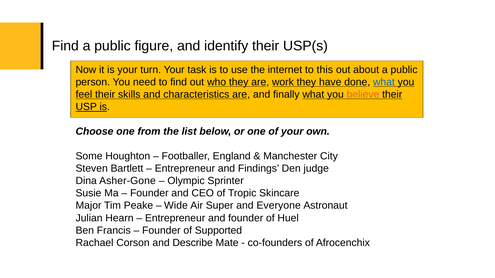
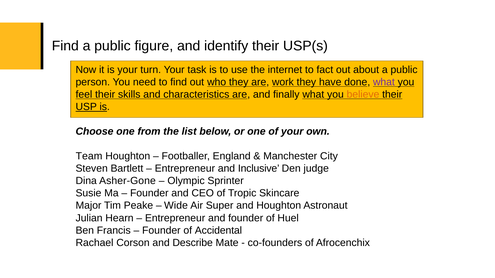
this: this -> fact
what at (384, 82) colour: blue -> purple
Some: Some -> Team
Findings: Findings -> Inclusive
and Everyone: Everyone -> Houghton
Supported: Supported -> Accidental
